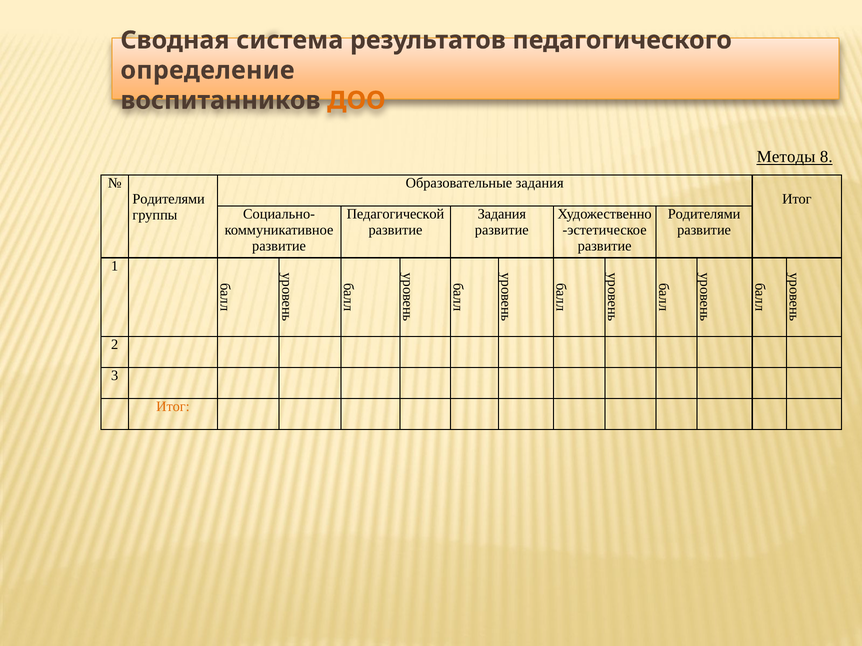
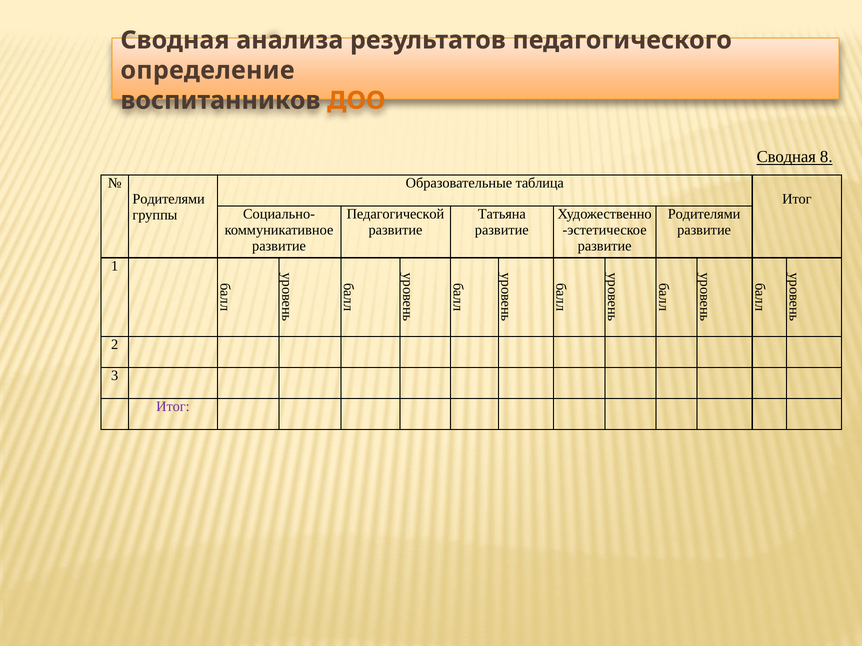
система: система -> анализа
Методы at (786, 157): Методы -> Сводная
Образовательные задания: задания -> таблица
Задания at (502, 214): Задания -> Татьяна
Итог at (173, 407) colour: orange -> purple
